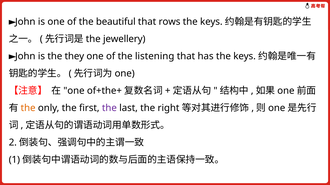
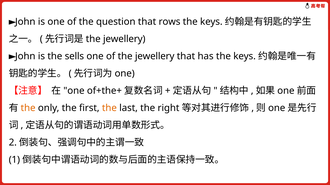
beautiful: beautiful -> question
they: they -> sells
of the listening: listening -> jewellery
the at (109, 108) colour: purple -> orange
